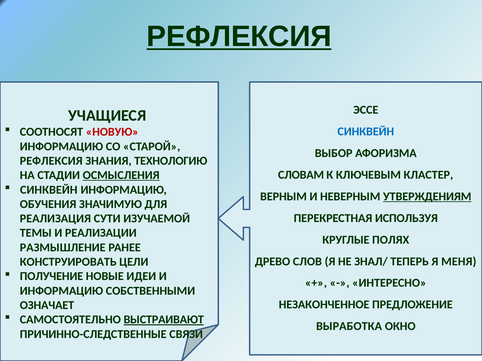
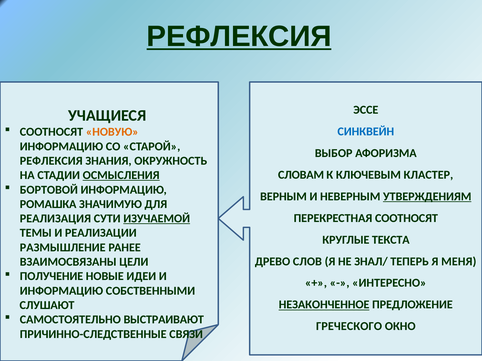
НОВУЮ colour: red -> orange
ТЕХНОЛОГИЮ: ТЕХНОЛОГИЮ -> ОКРУЖНОСТЬ
СИНКВЕЙН at (49, 190): СИНКВЕЙН -> БОРТОВОЙ
ОБУЧЕНИЯ: ОБУЧЕНИЯ -> РОМАШКА
ПЕРЕКРЕСТНАЯ ИСПОЛЬЗУЯ: ИСПОЛЬЗУЯ -> СООТНОСЯТ
ИЗУЧАЕМОЙ underline: none -> present
ПОЛЯХ: ПОЛЯХ -> ТЕКСТА
КОНСТРУИРОВАТЬ: КОНСТРУИРОВАТЬ -> ВЗАИМОСВЯЗАНЫ
НЕЗАКОНЧЕННОЕ underline: none -> present
ОЗНАЧАЕТ: ОЗНАЧАЕТ -> СЛУШАЮТ
ВЫСТРАИВАЮТ underline: present -> none
ВЫРАБОТКА: ВЫРАБОТКА -> ГРЕЧЕСКОГО
